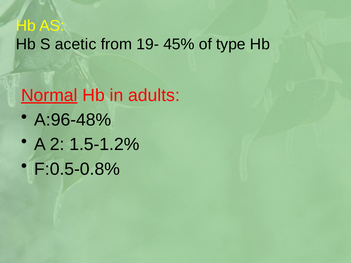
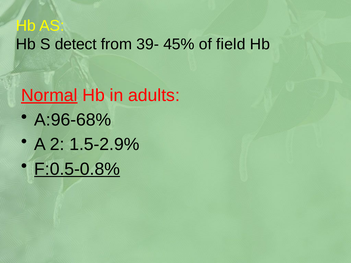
acetic: acetic -> detect
19-: 19- -> 39-
type: type -> field
A:96-48%: A:96-48% -> A:96-68%
1.5-1.2%: 1.5-1.2% -> 1.5-2.9%
F:0.5-0.8% underline: none -> present
